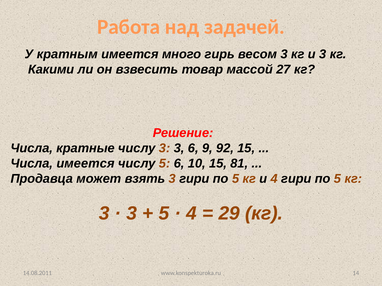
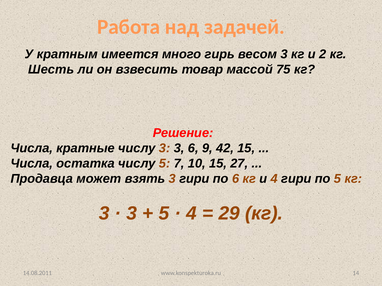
и 3: 3 -> 2
Какими: Какими -> Шесть
27: 27 -> 75
92: 92 -> 42
Числа имеется: имеется -> остатка
5 6: 6 -> 7
81: 81 -> 27
3 гири по 5: 5 -> 6
